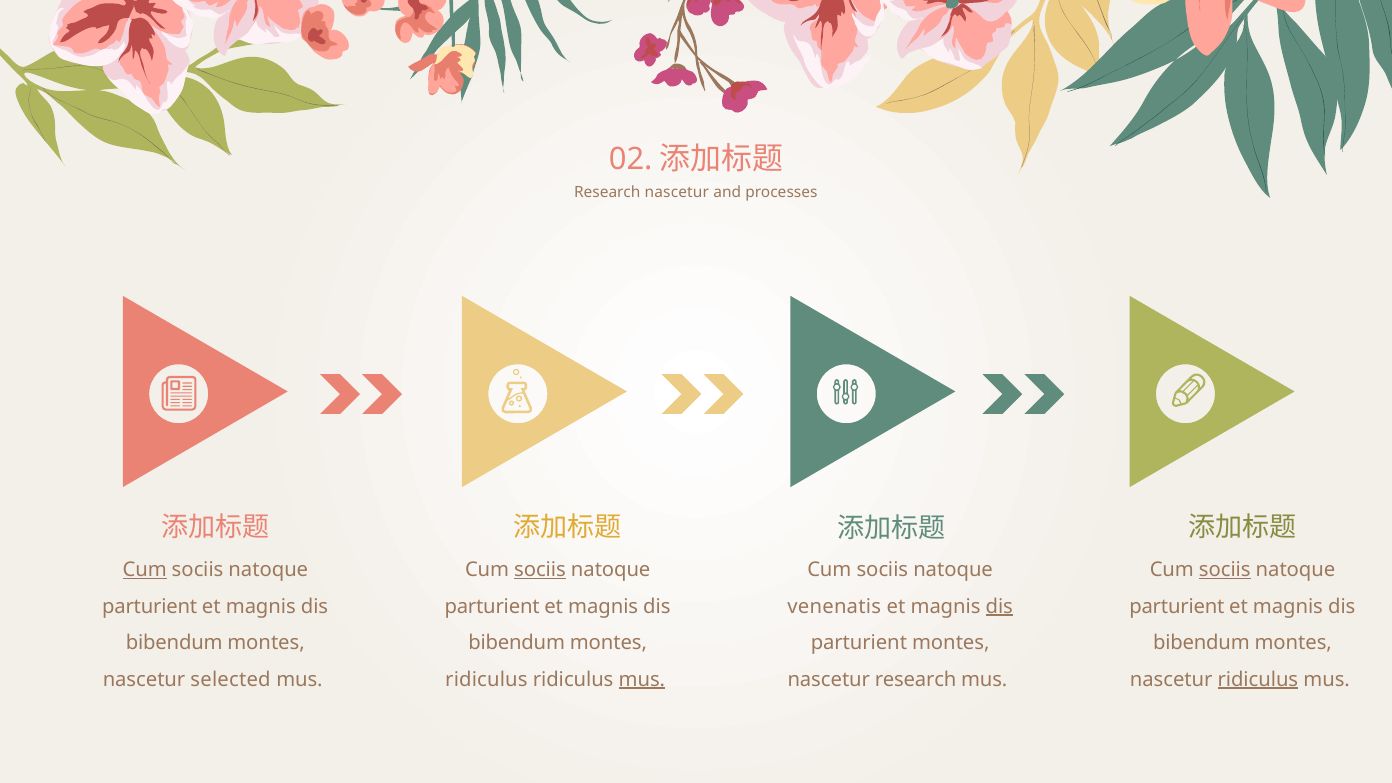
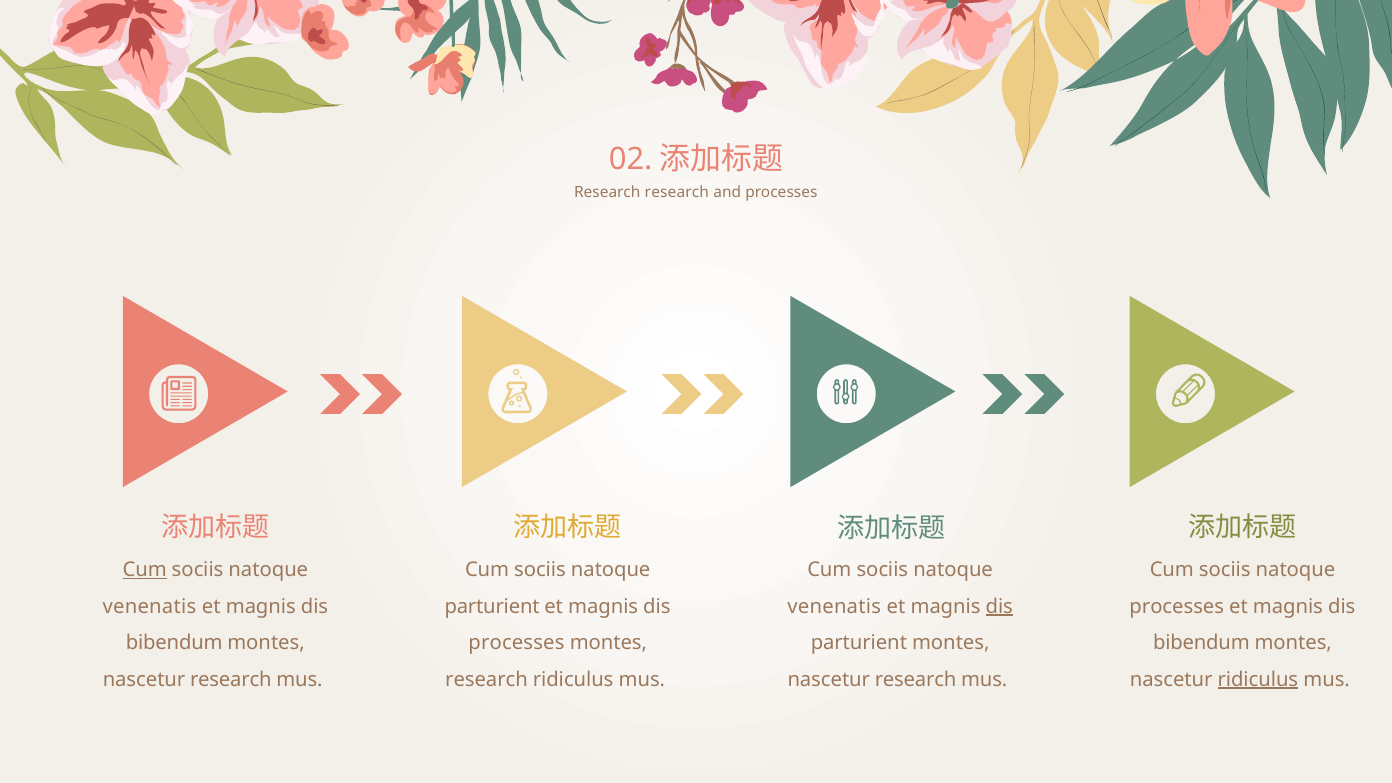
Research nascetur: nascetur -> research
sociis at (540, 570) underline: present -> none
sociis at (1225, 570) underline: present -> none
parturient at (150, 606): parturient -> venenatis
parturient at (1177, 606): parturient -> processes
bibendum at (517, 643): bibendum -> processes
selected at (231, 679): selected -> research
ridiculus at (486, 679): ridiculus -> research
mus at (642, 679) underline: present -> none
